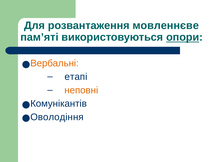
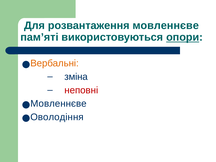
етапі: етапі -> зміна
неповні colour: orange -> red
Комунікантів at (59, 104): Комунікантів -> Мовленнєве
